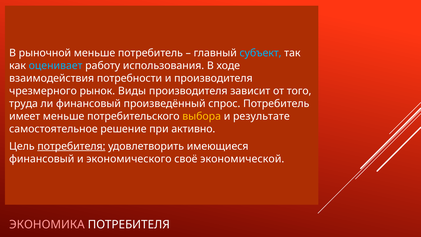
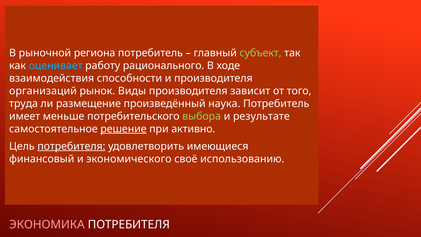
рыночной меньше: меньше -> региона
субъект colour: light blue -> light green
использования: использования -> рационального
потребности: потребности -> способности
чрезмерного: чрезмерного -> организаций
ли финансовый: финансовый -> размещение
спрос: спрос -> наука
выбора colour: yellow -> light green
решение underline: none -> present
экономической: экономической -> использованию
